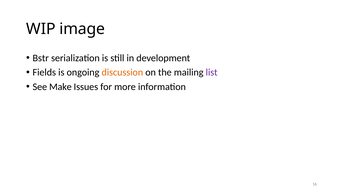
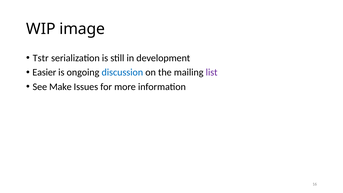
Bstr: Bstr -> Tstr
Fields: Fields -> Easier
discussion colour: orange -> blue
